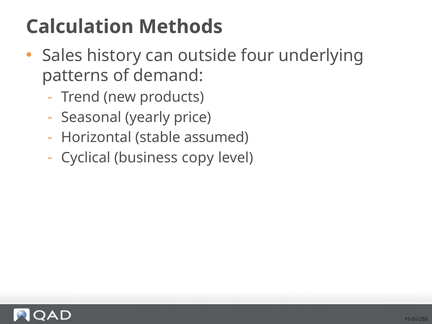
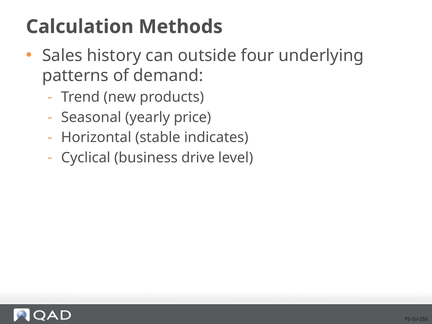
assumed: assumed -> indicates
copy: copy -> drive
